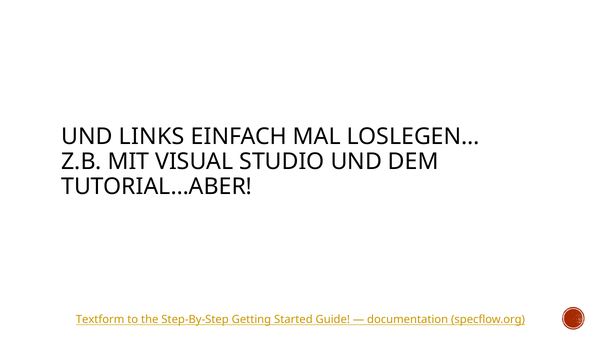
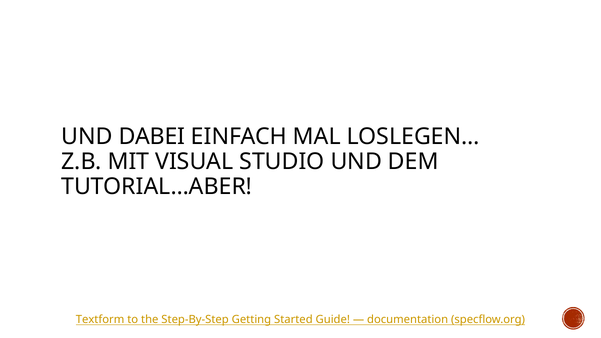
LINKS: LINKS -> DABEI
